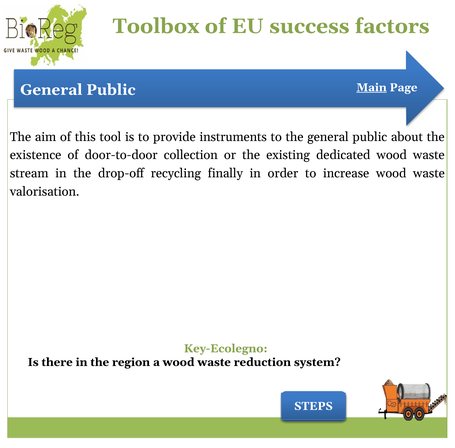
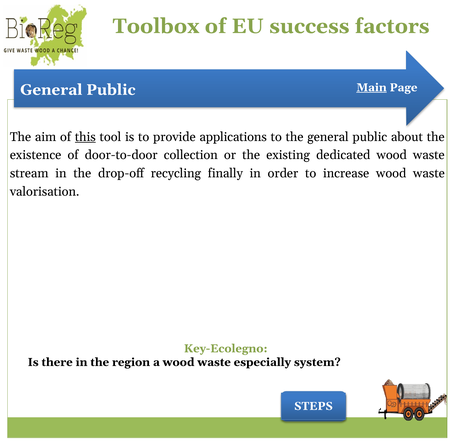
this underline: none -> present
instruments: instruments -> applications
reduction: reduction -> especially
